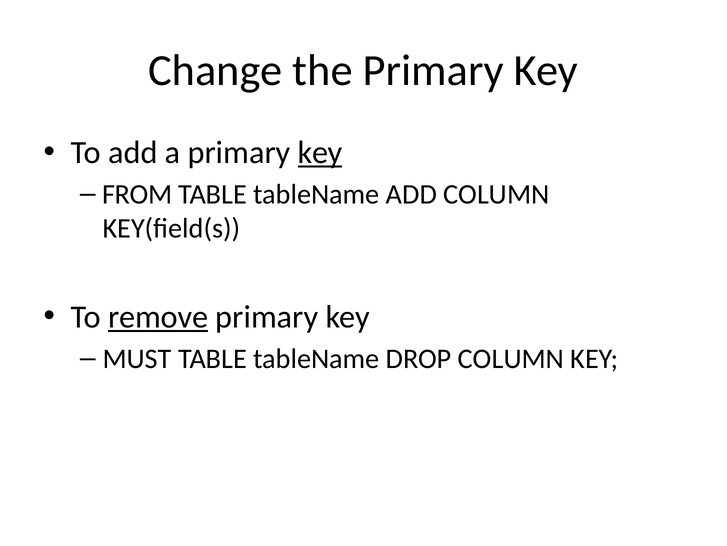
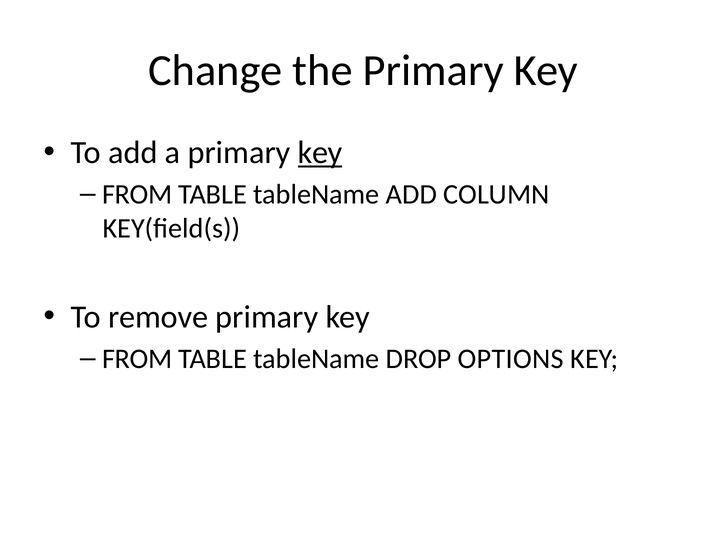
remove underline: present -> none
MUST at (137, 358): MUST -> FROM
DROP COLUMN: COLUMN -> OPTIONS
